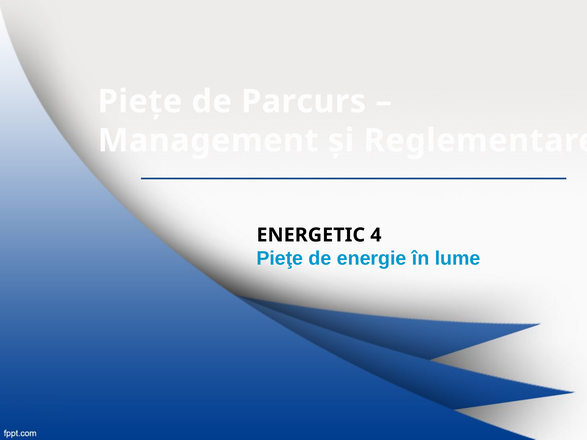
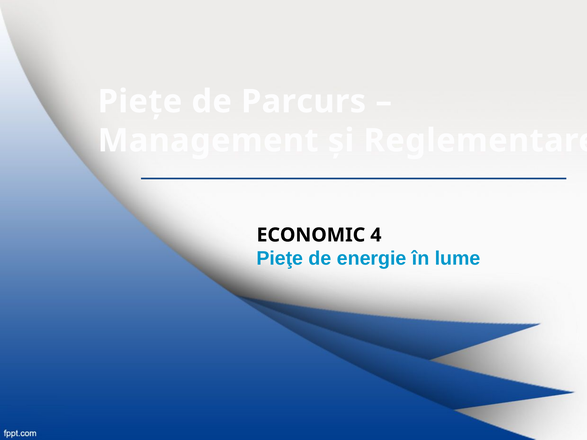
ENERGETIC: ENERGETIC -> ECONOMIC
